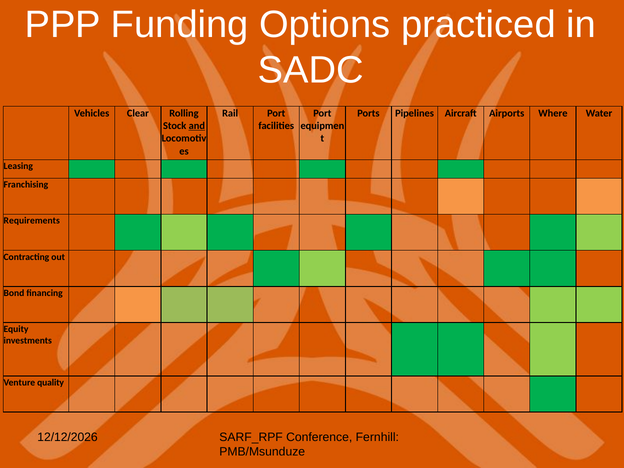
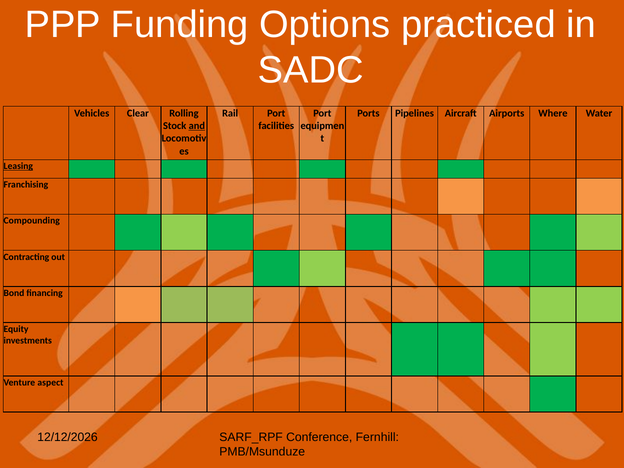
Leasing underline: none -> present
Requirements: Requirements -> Compounding
quality: quality -> aspect
